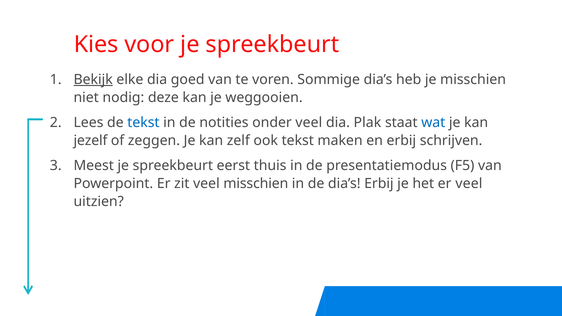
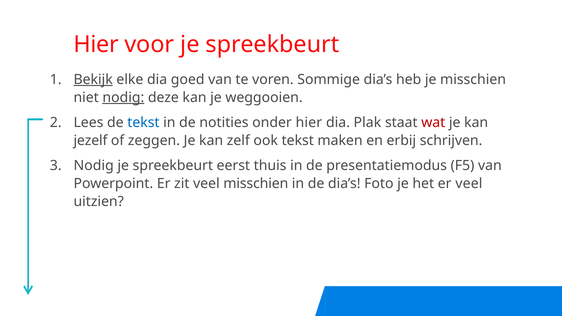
Kies at (96, 45): Kies -> Hier
nodig at (123, 97) underline: none -> present
onder veel: veel -> hier
wat colour: blue -> red
Meest at (94, 166): Meest -> Nodig
dia’s Erbij: Erbij -> Foto
